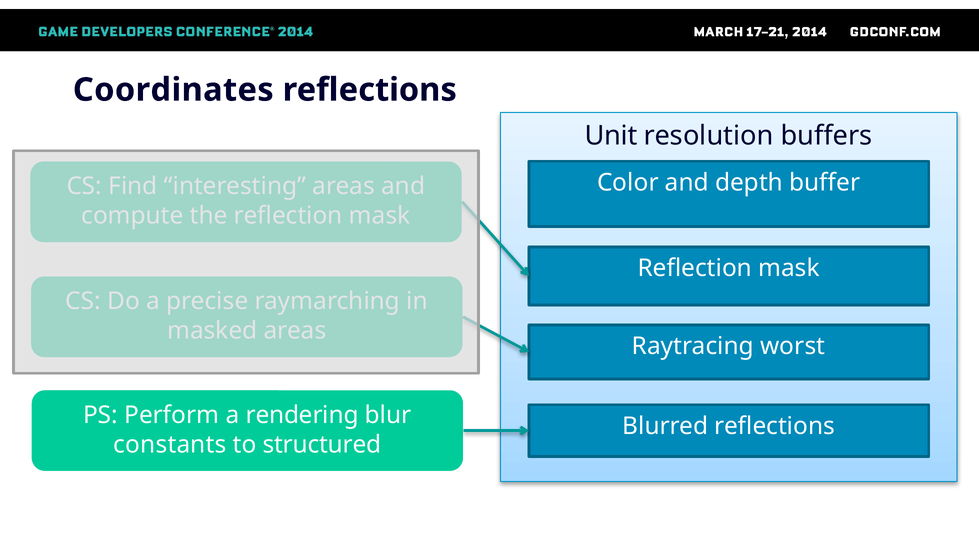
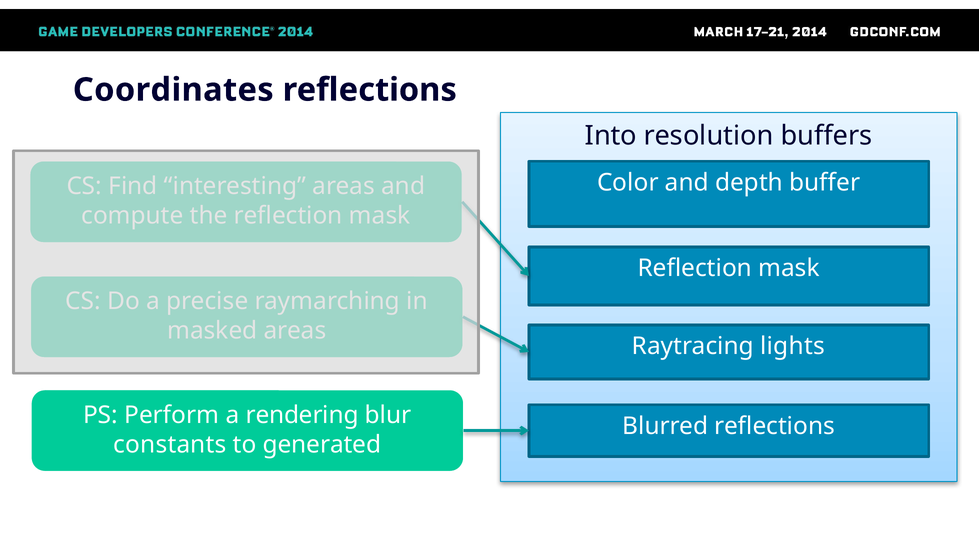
Unit: Unit -> Into
worst: worst -> lights
structured: structured -> generated
